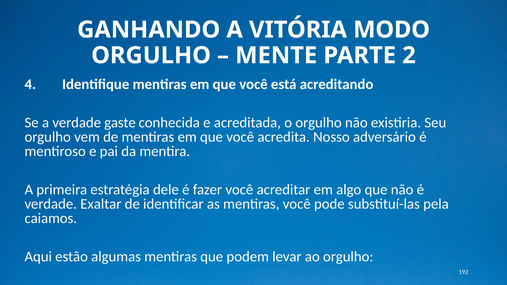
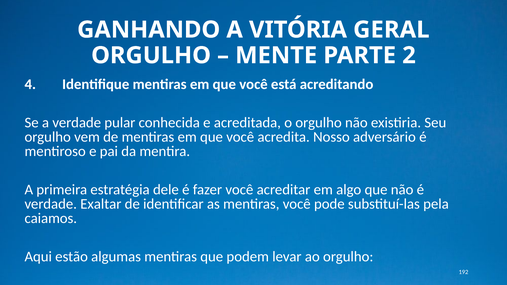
MODO: MODO -> GERAL
gaste: gaste -> pular
